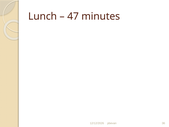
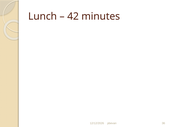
47: 47 -> 42
